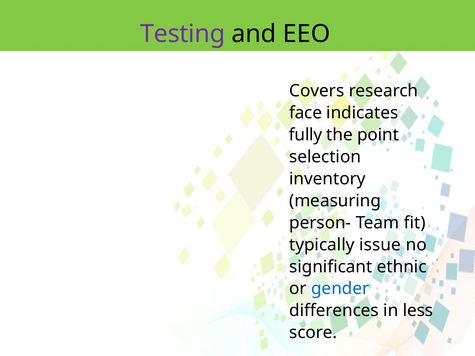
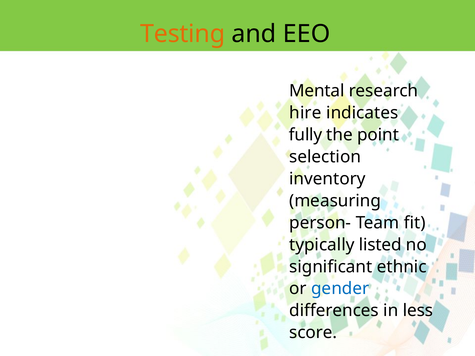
Testing colour: purple -> orange
Covers: Covers -> Mental
face: face -> hire
issue: issue -> listed
